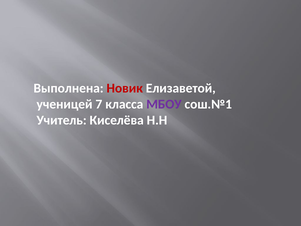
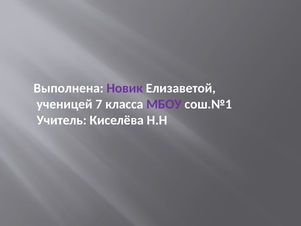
Новик colour: red -> purple
